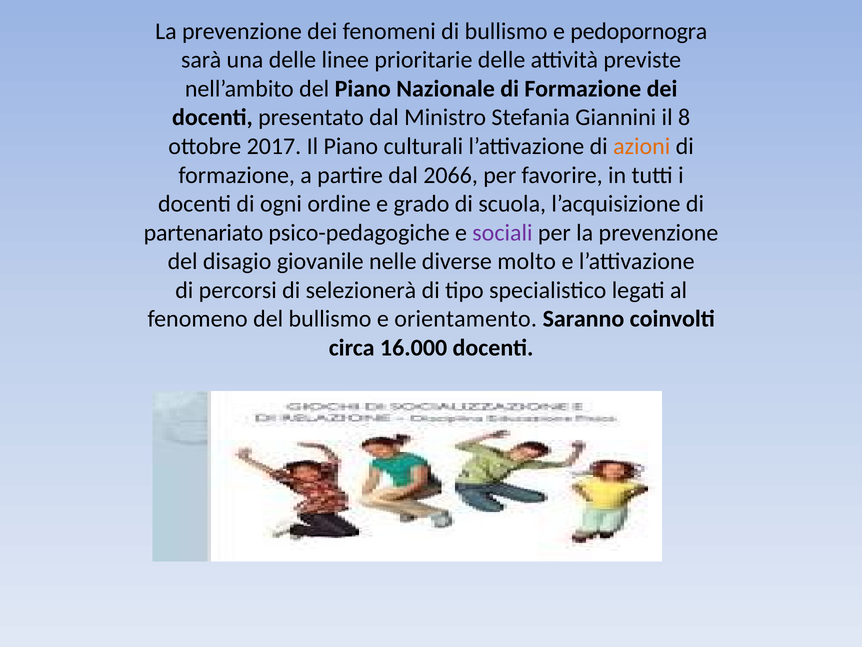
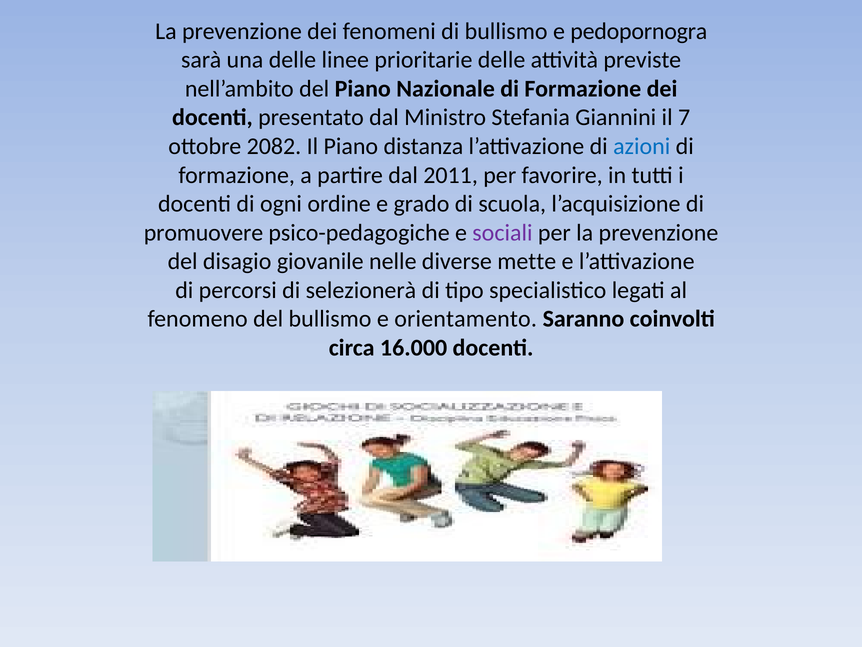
8: 8 -> 7
2017: 2017 -> 2082
culturali: culturali -> distanza
azioni colour: orange -> blue
2066: 2066 -> 2011
partenariato: partenariato -> promuovere
molto: molto -> mette
